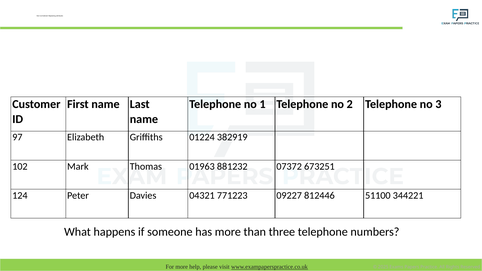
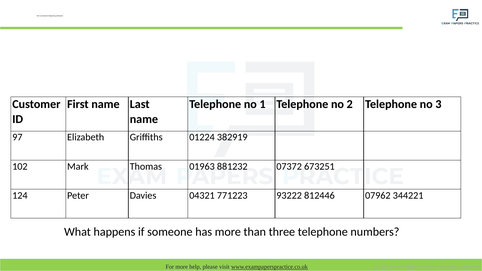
09227: 09227 -> 93222
51100: 51100 -> 07962
